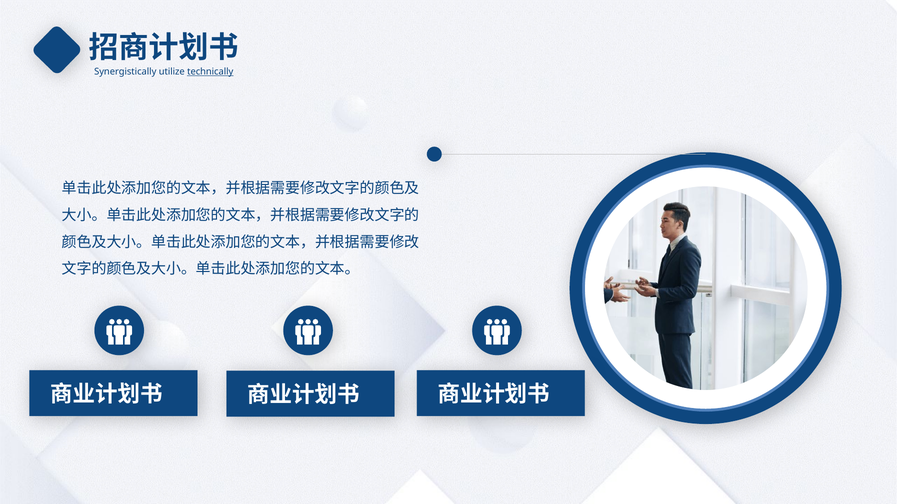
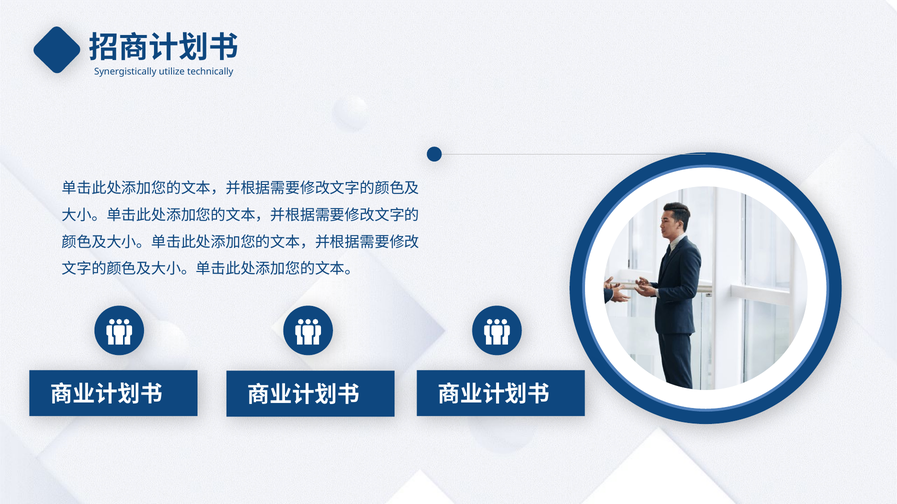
technically underline: present -> none
